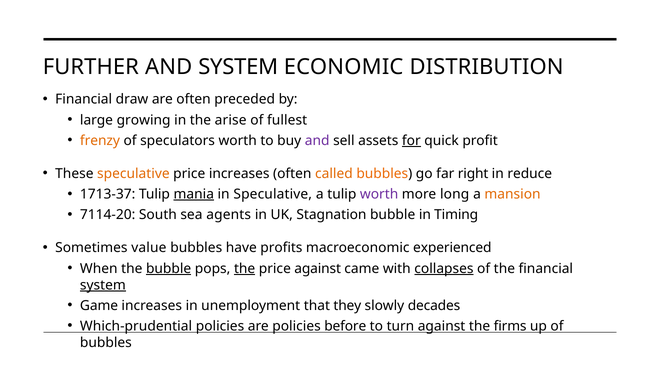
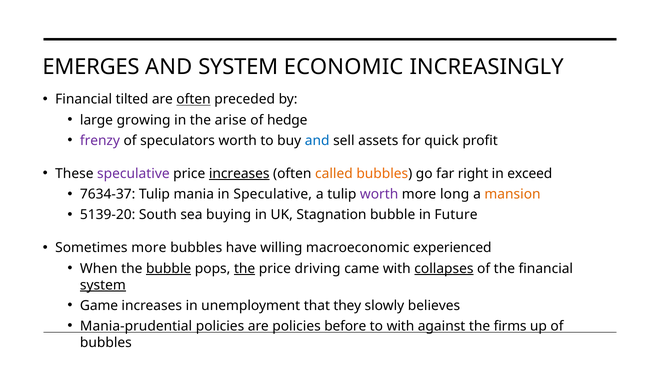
FURTHER: FURTHER -> EMERGES
DISTRIBUTION: DISTRIBUTION -> INCREASINGLY
draw: draw -> tilted
often at (194, 99) underline: none -> present
fullest: fullest -> hedge
frenzy colour: orange -> purple
and at (317, 141) colour: purple -> blue
for underline: present -> none
speculative at (133, 174) colour: orange -> purple
increases at (239, 174) underline: none -> present
reduce: reduce -> exceed
1713-37: 1713-37 -> 7634-37
mania underline: present -> none
7114-20: 7114-20 -> 5139-20
agents: agents -> buying
Timing: Timing -> Future
Sometimes value: value -> more
profits: profits -> willing
price against: against -> driving
decades: decades -> believes
Which-prudential: Which-prudential -> Mania-prudential
to turn: turn -> with
